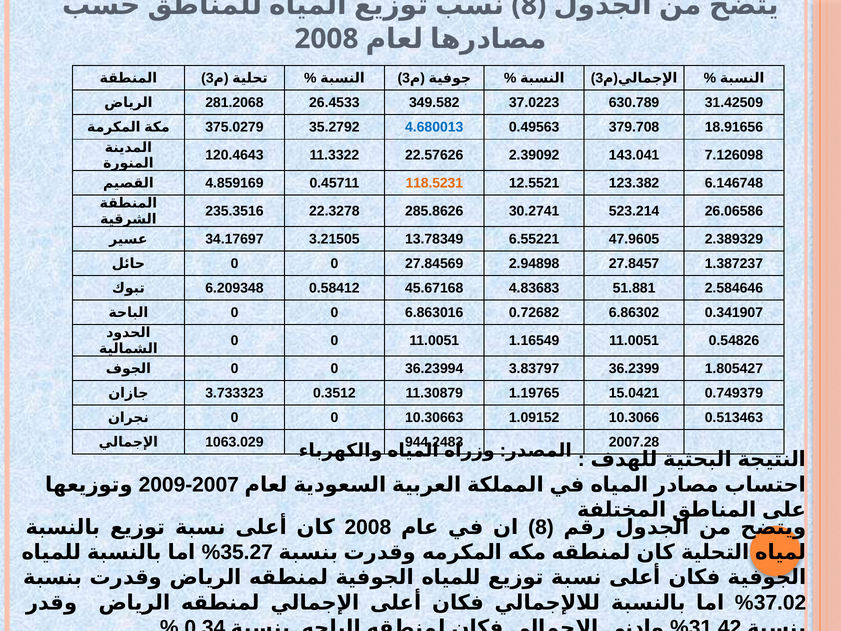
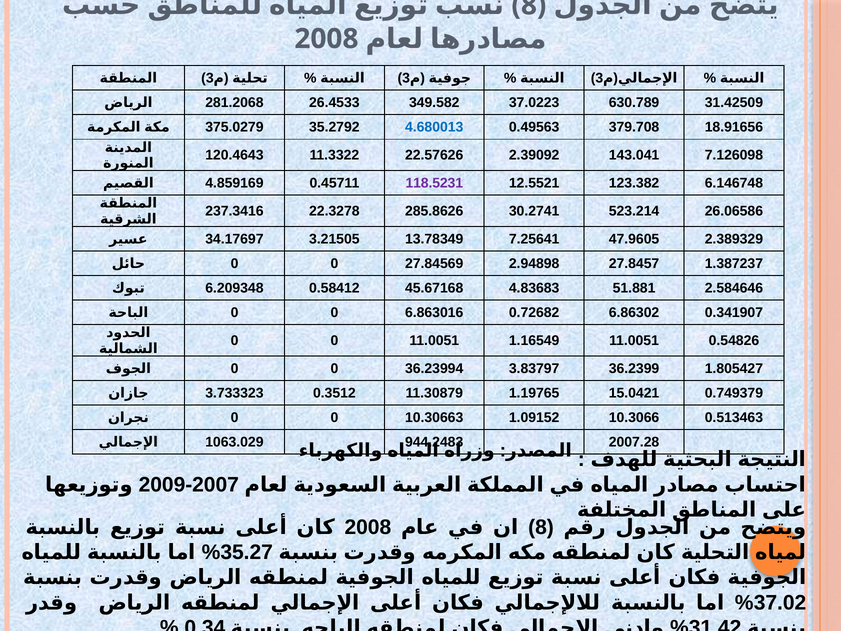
118.5231 colour: orange -> purple
235.3516: 235.3516 -> 237.3416
6.55221: 6.55221 -> 7.25641
